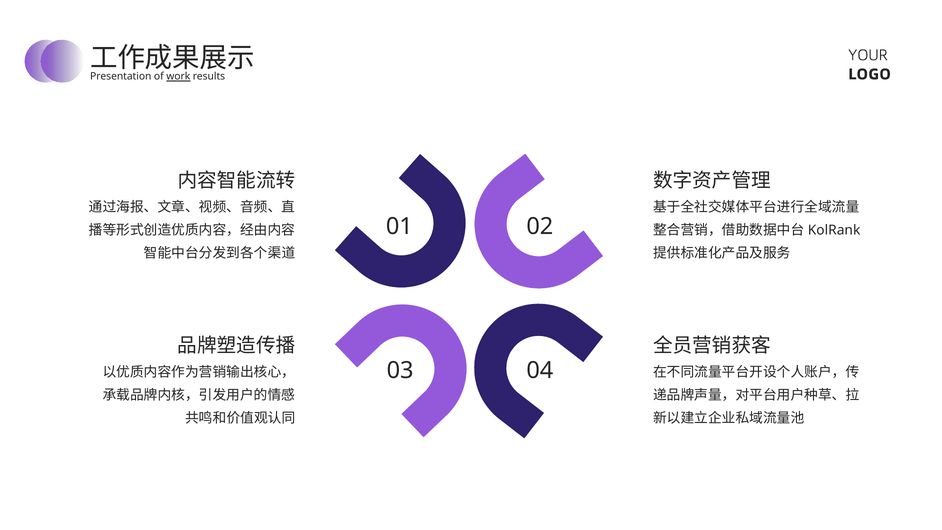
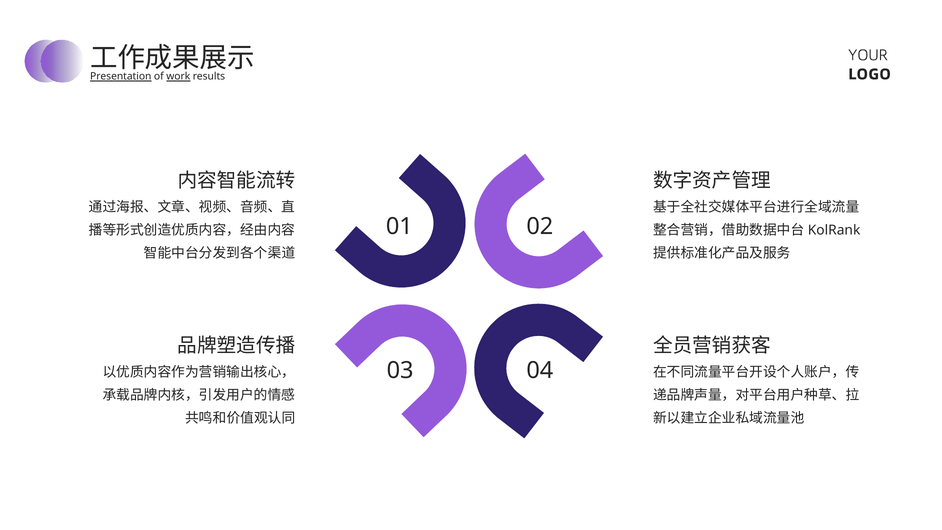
Presentation underline: none -> present
